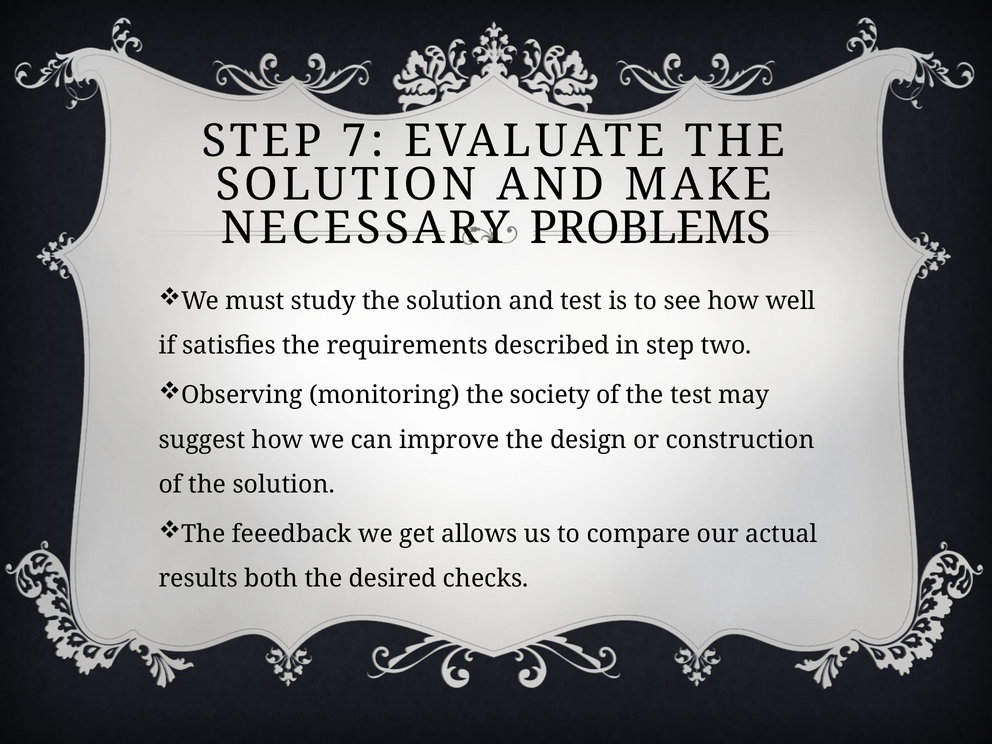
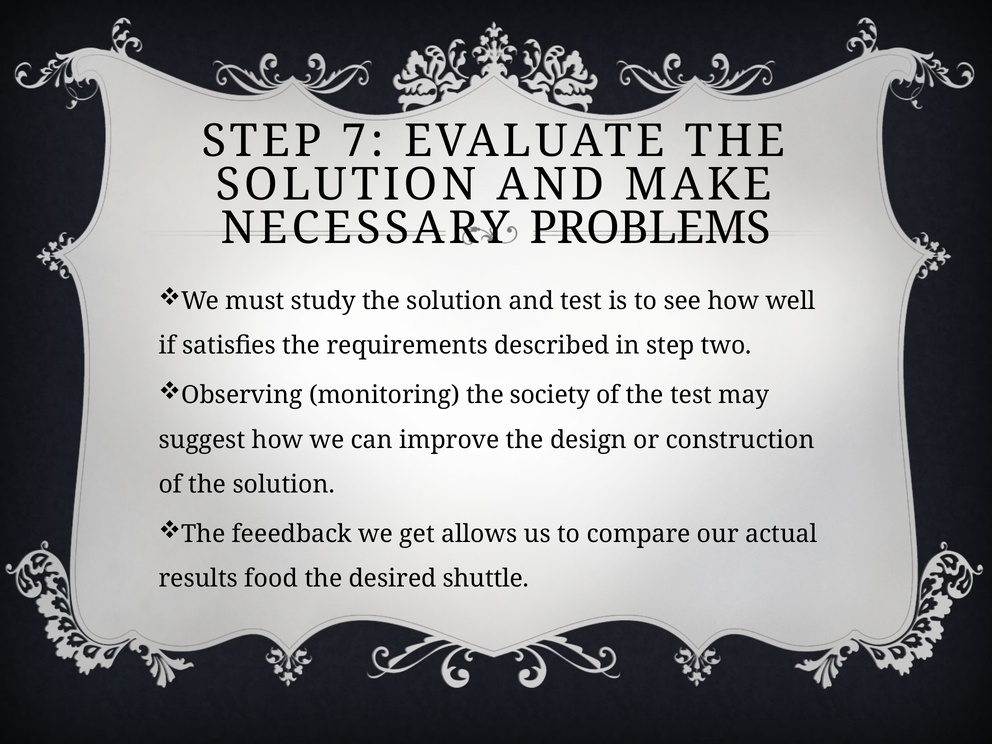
both: both -> food
checks: checks -> shuttle
